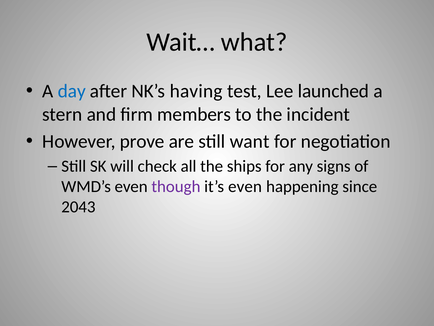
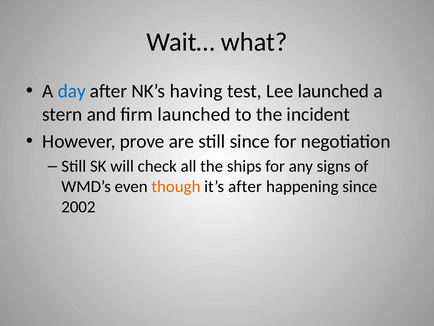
firm members: members -> launched
still want: want -> since
though colour: purple -> orange
it’s even: even -> after
2043: 2043 -> 2002
